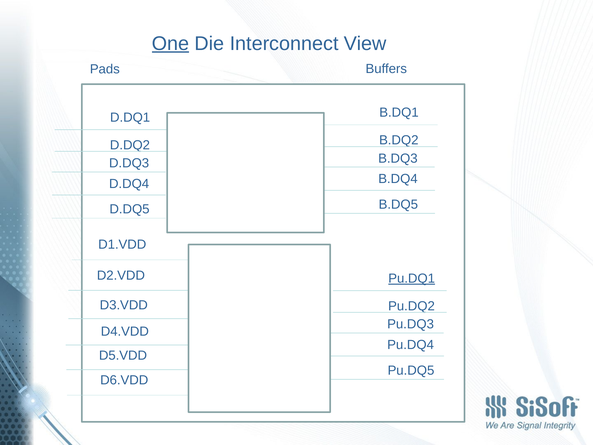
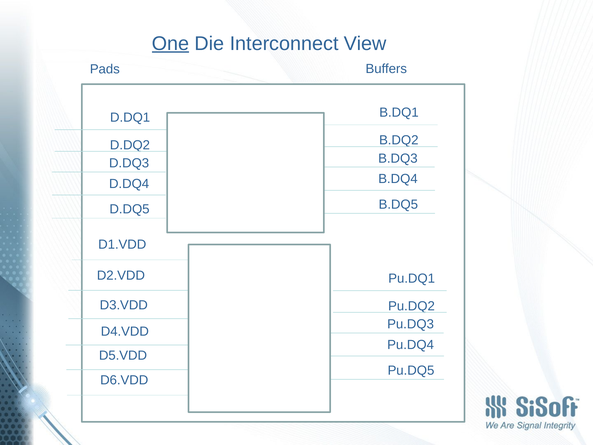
Pu.DQ1 underline: present -> none
